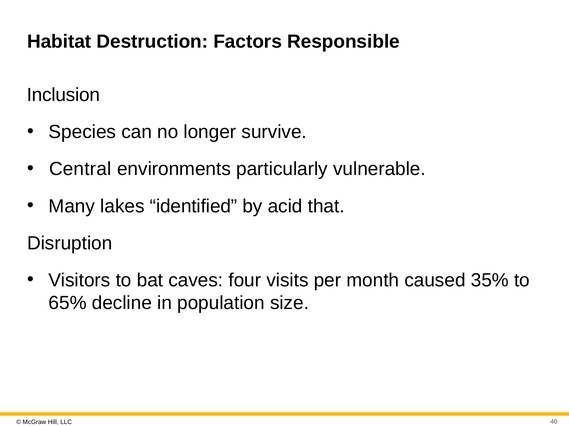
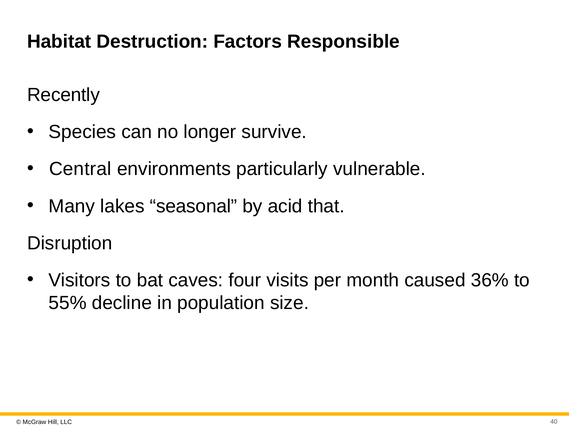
Inclusion: Inclusion -> Recently
identified: identified -> seasonal
35%: 35% -> 36%
65%: 65% -> 55%
